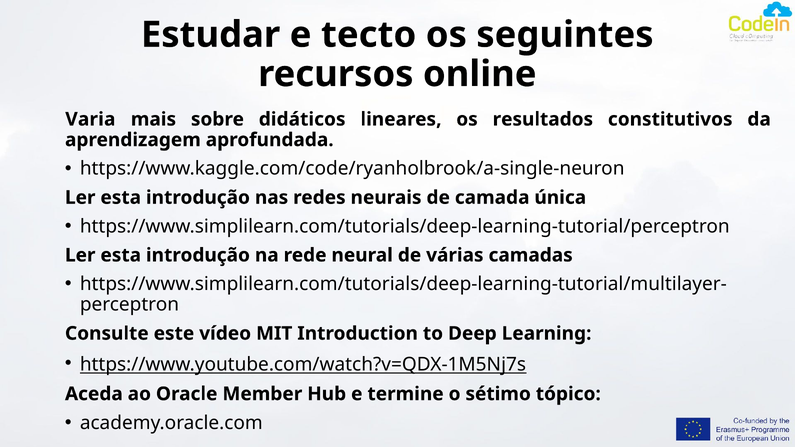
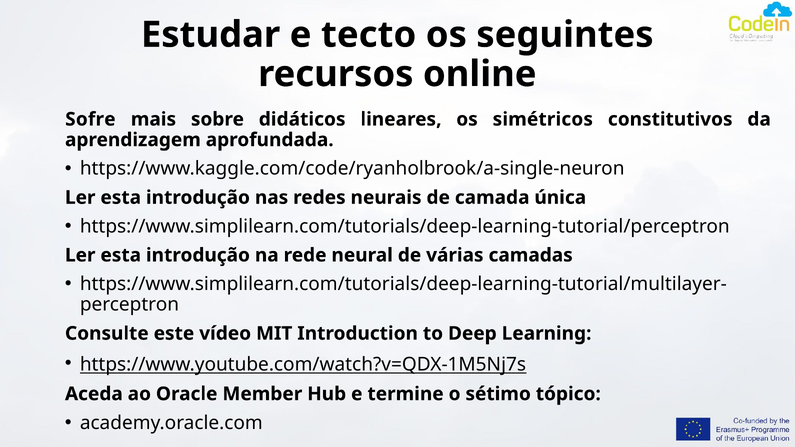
Varia: Varia -> Sofre
resultados: resultados -> simétricos
